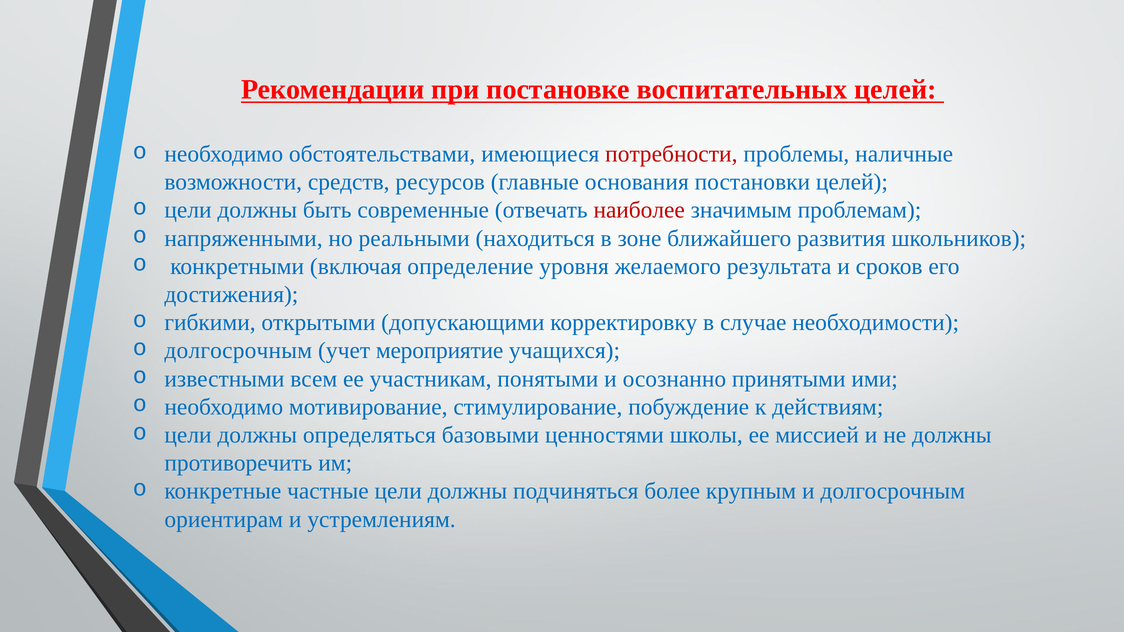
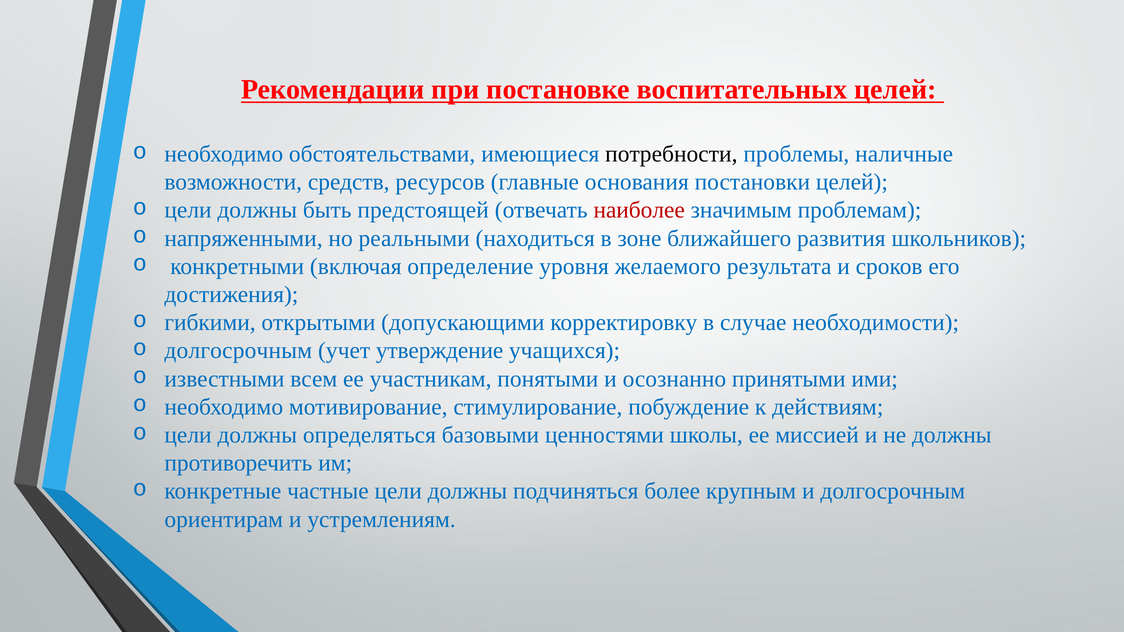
потребности colour: red -> black
современные: современные -> предстоящей
мероприятие: мероприятие -> утверждение
